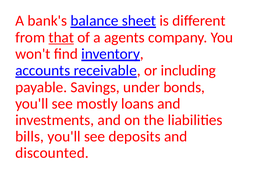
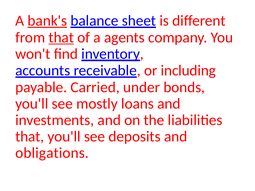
bank's underline: none -> present
Savings: Savings -> Carried
bills at (30, 137): bills -> that
discounted: discounted -> obligations
